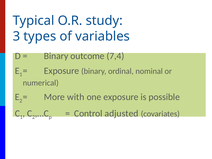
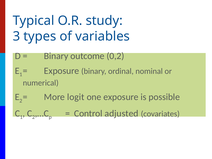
7,4: 7,4 -> 0,2
with: with -> logit
